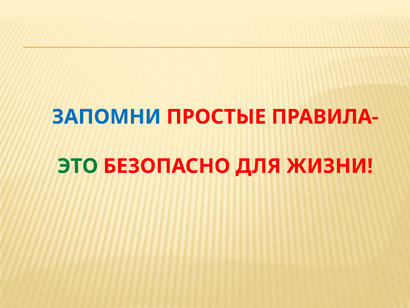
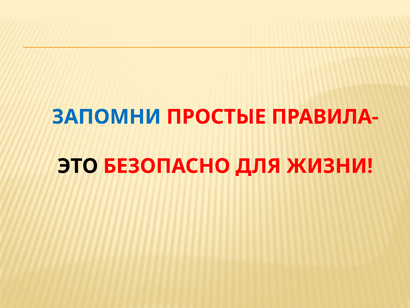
ЭТО colour: green -> black
